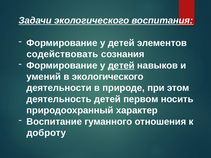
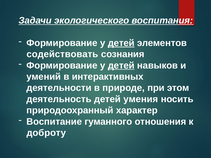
детей at (121, 43) underline: none -> present
в экологического: экологического -> интерактивных
первом: первом -> умения
